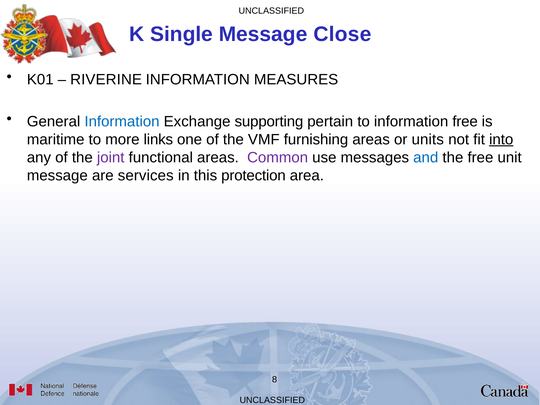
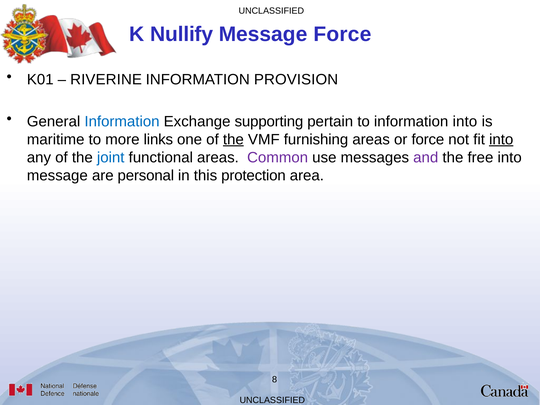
Single: Single -> Nullify
Message Close: Close -> Force
MEASURES: MEASURES -> PROVISION
information free: free -> into
the at (233, 139) underline: none -> present
or units: units -> force
joint colour: purple -> blue
and colour: blue -> purple
free unit: unit -> into
services: services -> personal
